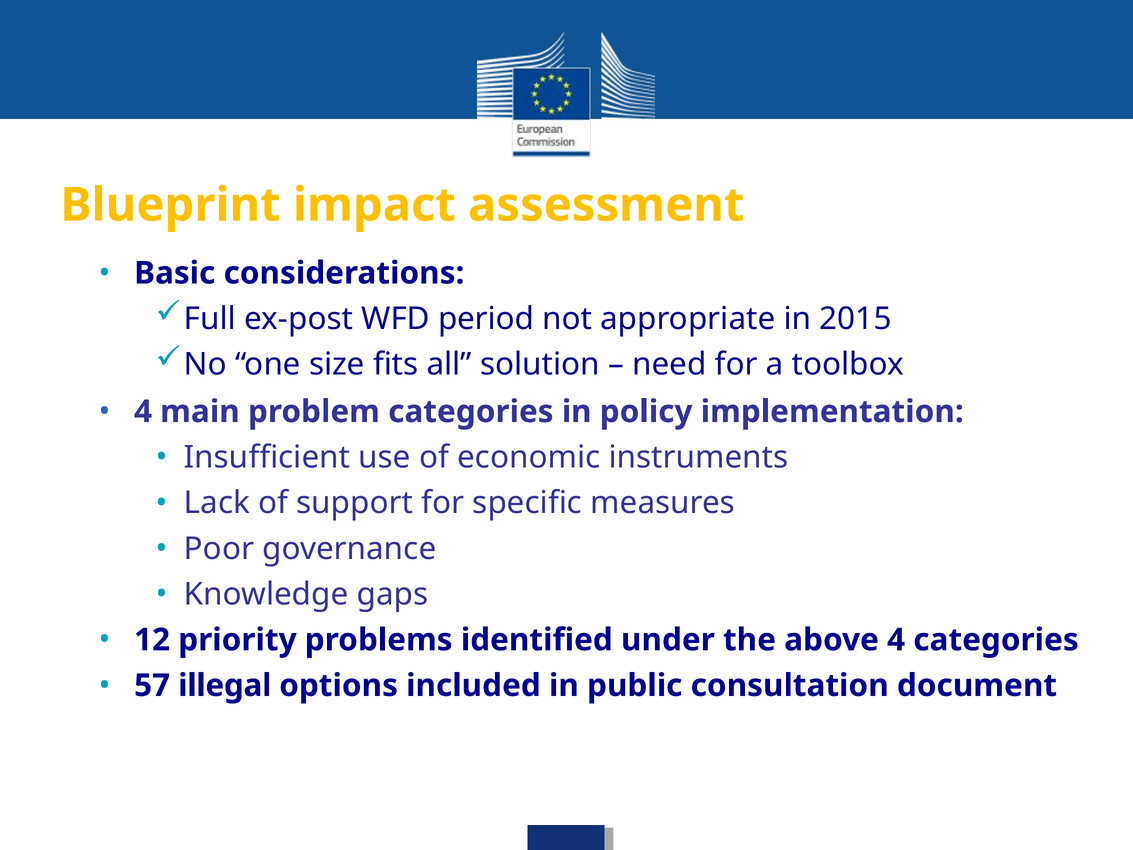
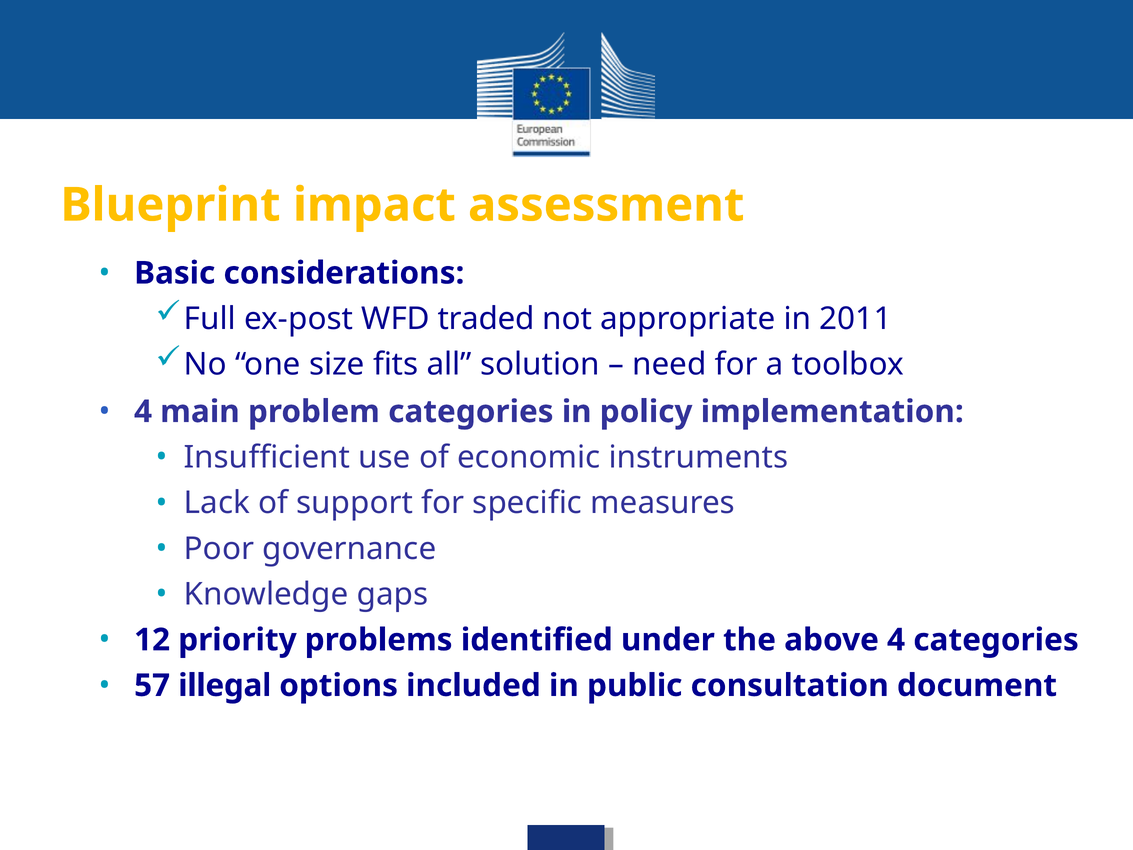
period: period -> traded
2015: 2015 -> 2011
